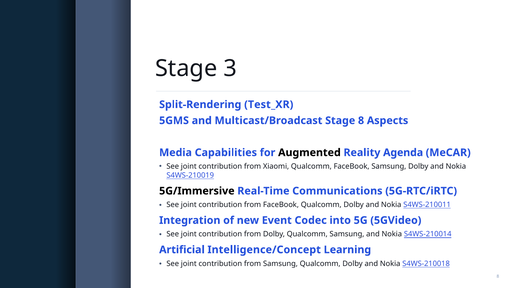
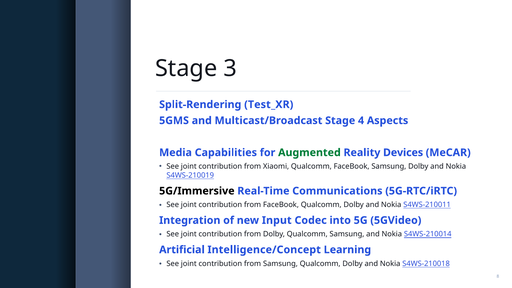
Stage 8: 8 -> 4
Augmented colour: black -> green
Agenda: Agenda -> Devices
Event: Event -> Input
